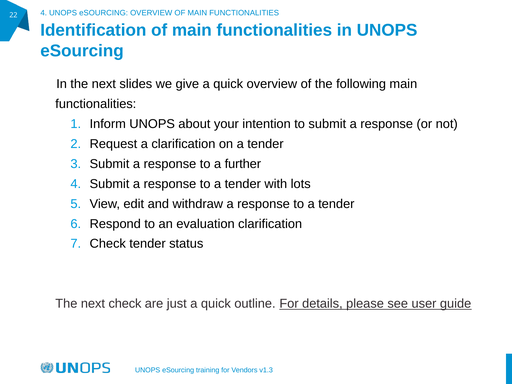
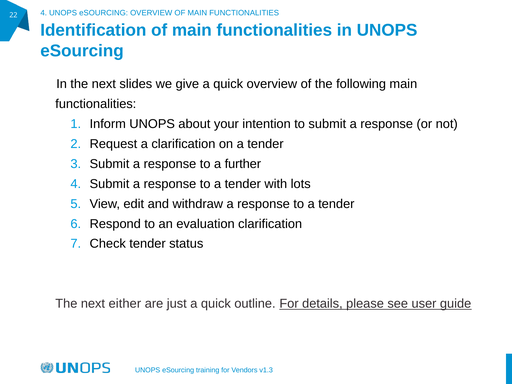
next check: check -> either
